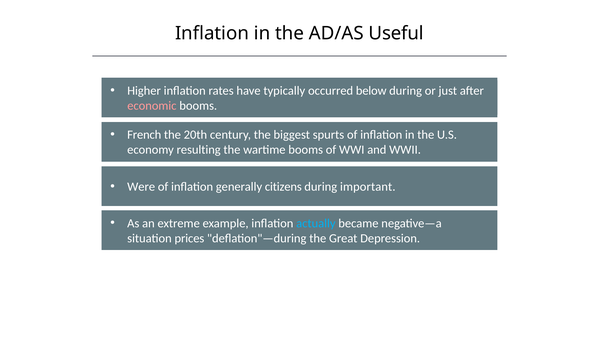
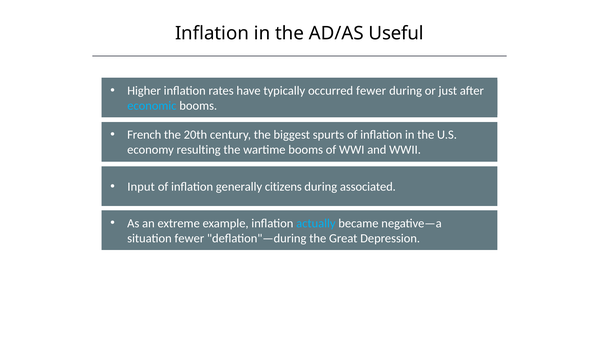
occurred below: below -> fewer
economic colour: pink -> light blue
Were: Were -> Input
important: important -> associated
situation prices: prices -> fewer
